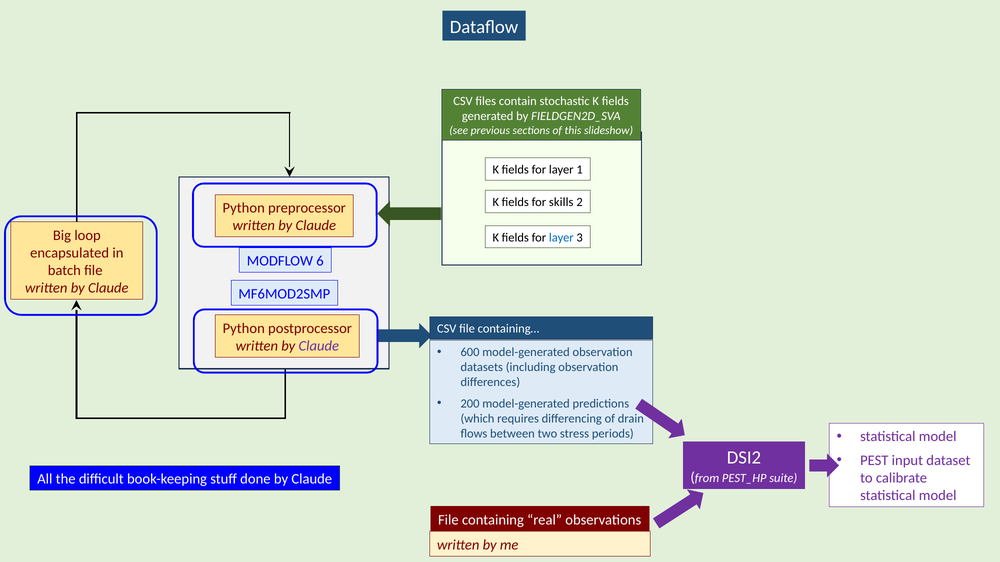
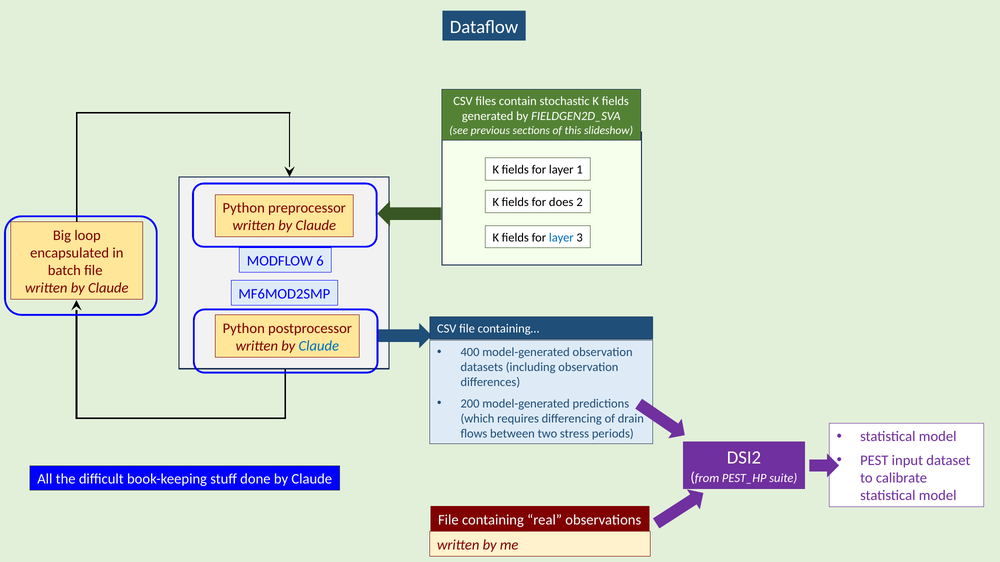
skills: skills -> does
Claude at (319, 346) colour: purple -> blue
600: 600 -> 400
